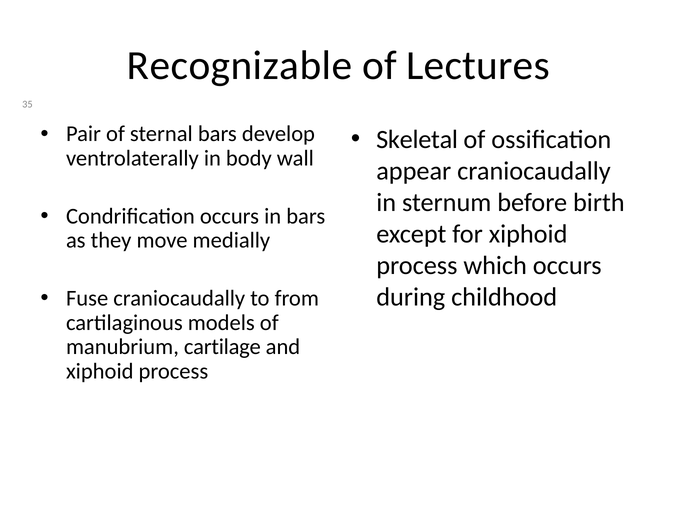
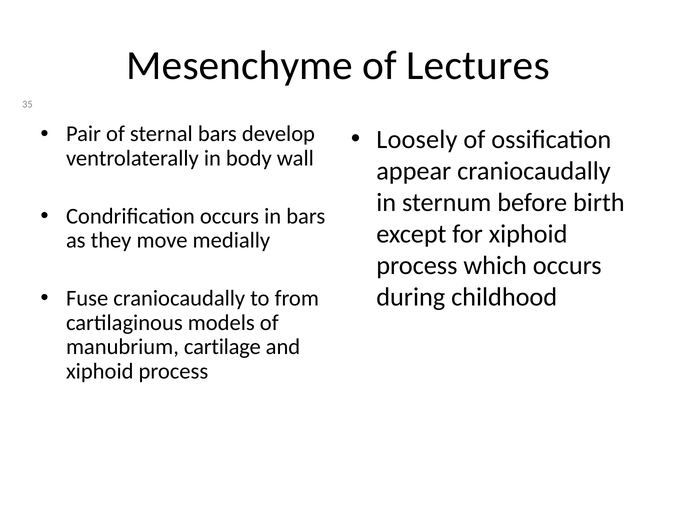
Recognizable: Recognizable -> Mesenchyme
Skeletal: Skeletal -> Loosely
